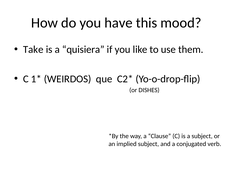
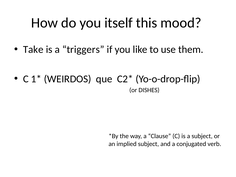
have: have -> itself
quisiera: quisiera -> triggers
